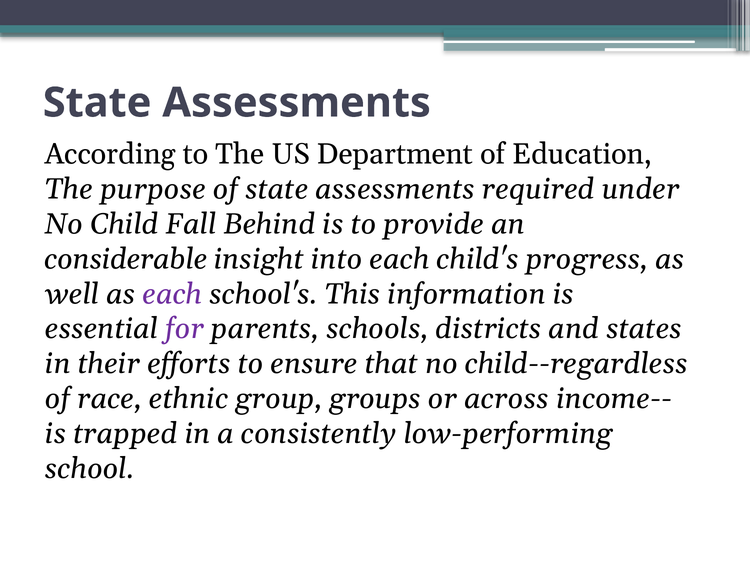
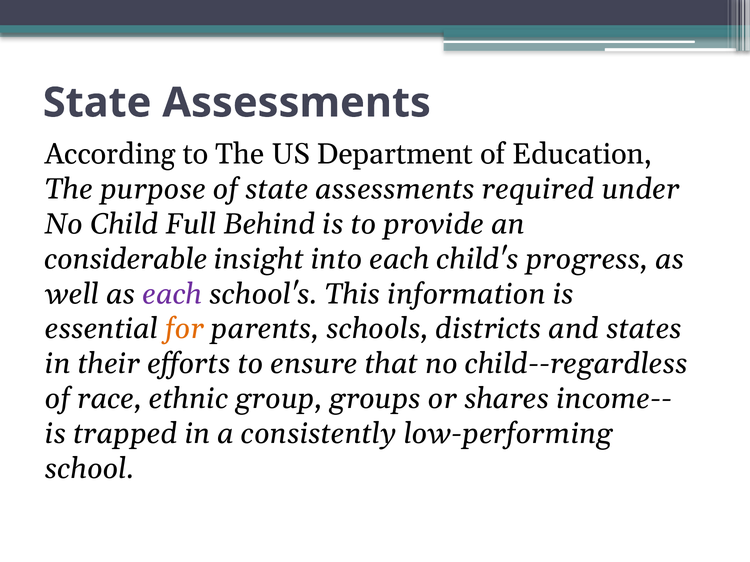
Fall: Fall -> Full
for colour: purple -> orange
across: across -> shares
